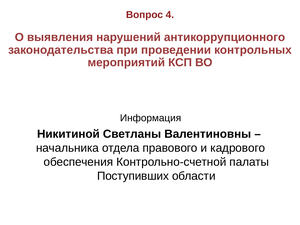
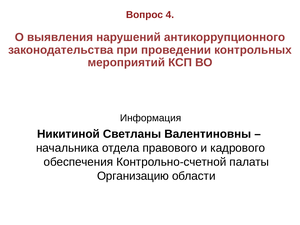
Поступивших: Поступивших -> Организацию
